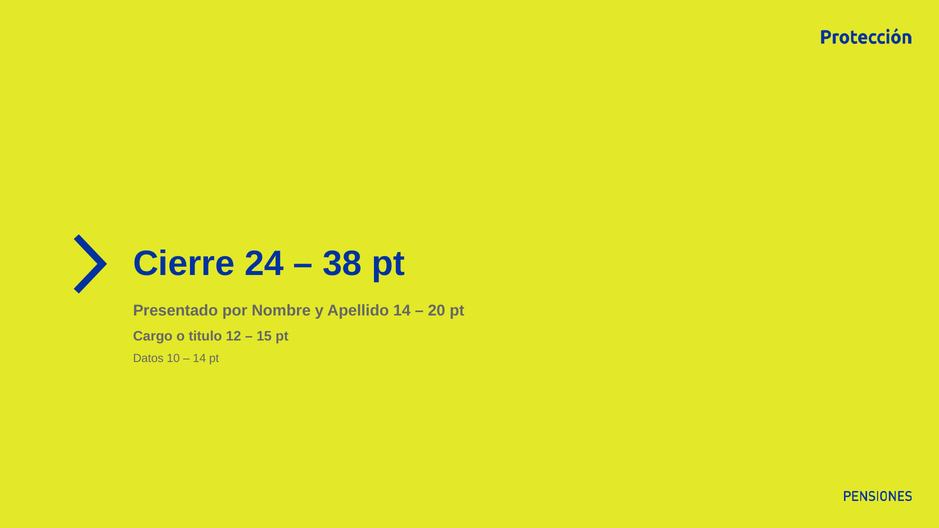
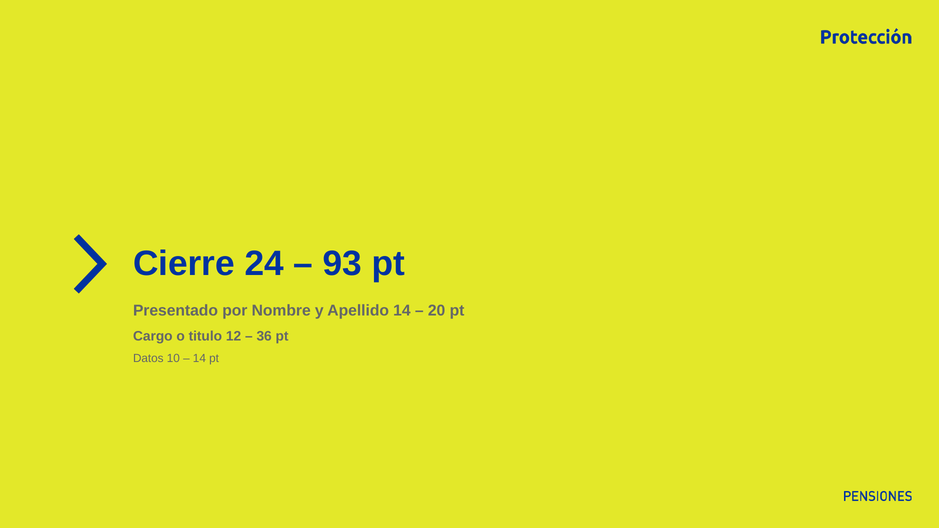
38: 38 -> 93
15: 15 -> 36
